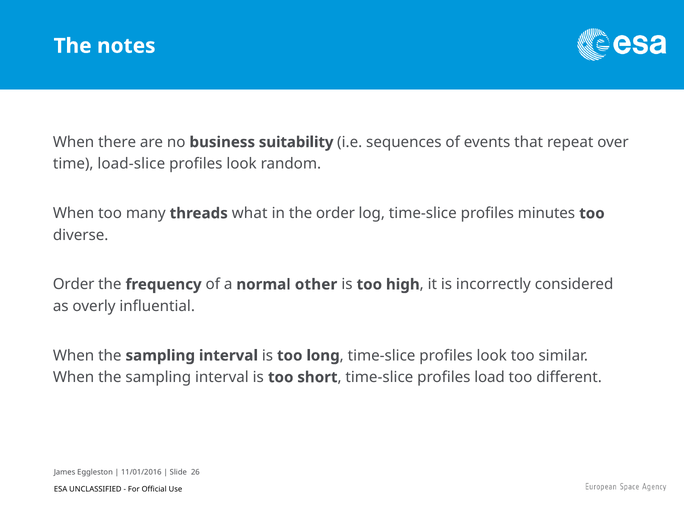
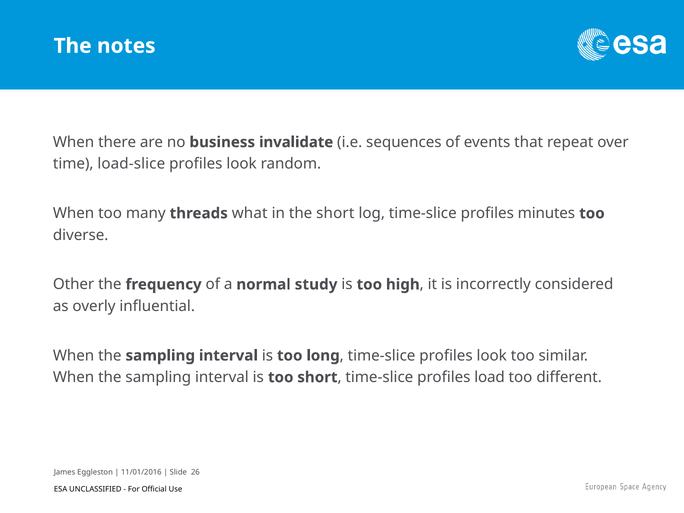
suitability: suitability -> invalidate
the order: order -> short
Order at (74, 284): Order -> Other
other: other -> study
